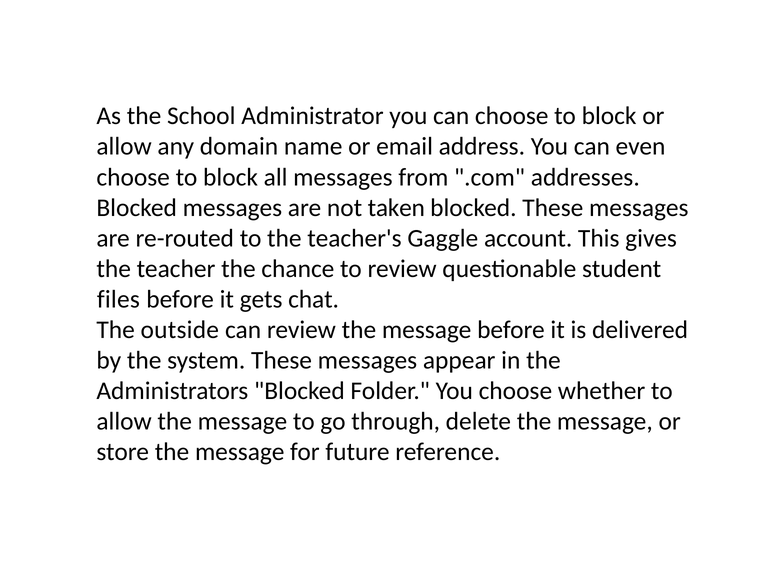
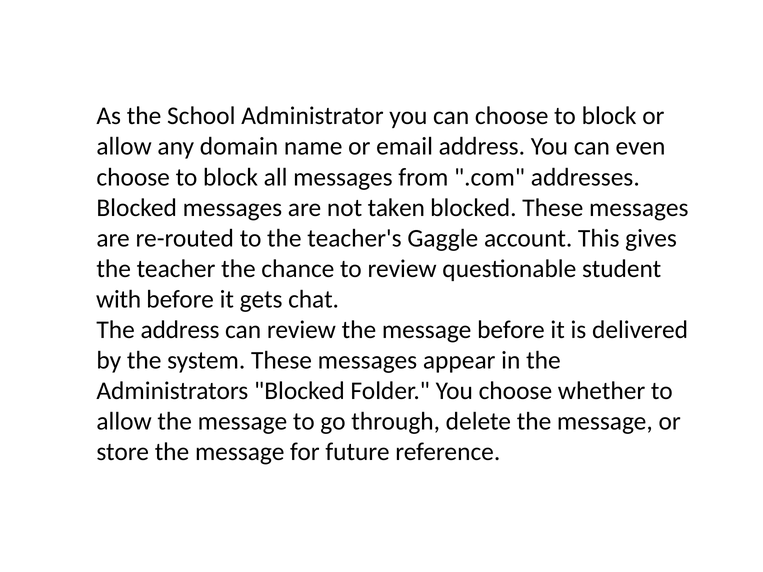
files: files -> with
The outside: outside -> address
